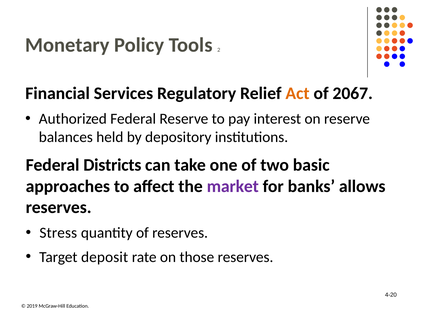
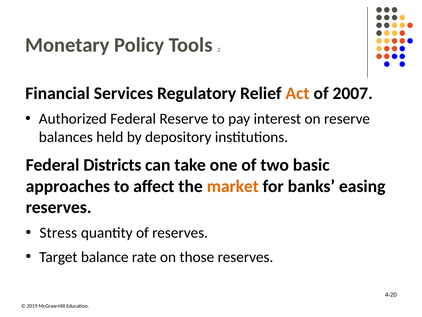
2067: 2067 -> 2007
market colour: purple -> orange
allows: allows -> easing
deposit: deposit -> balance
